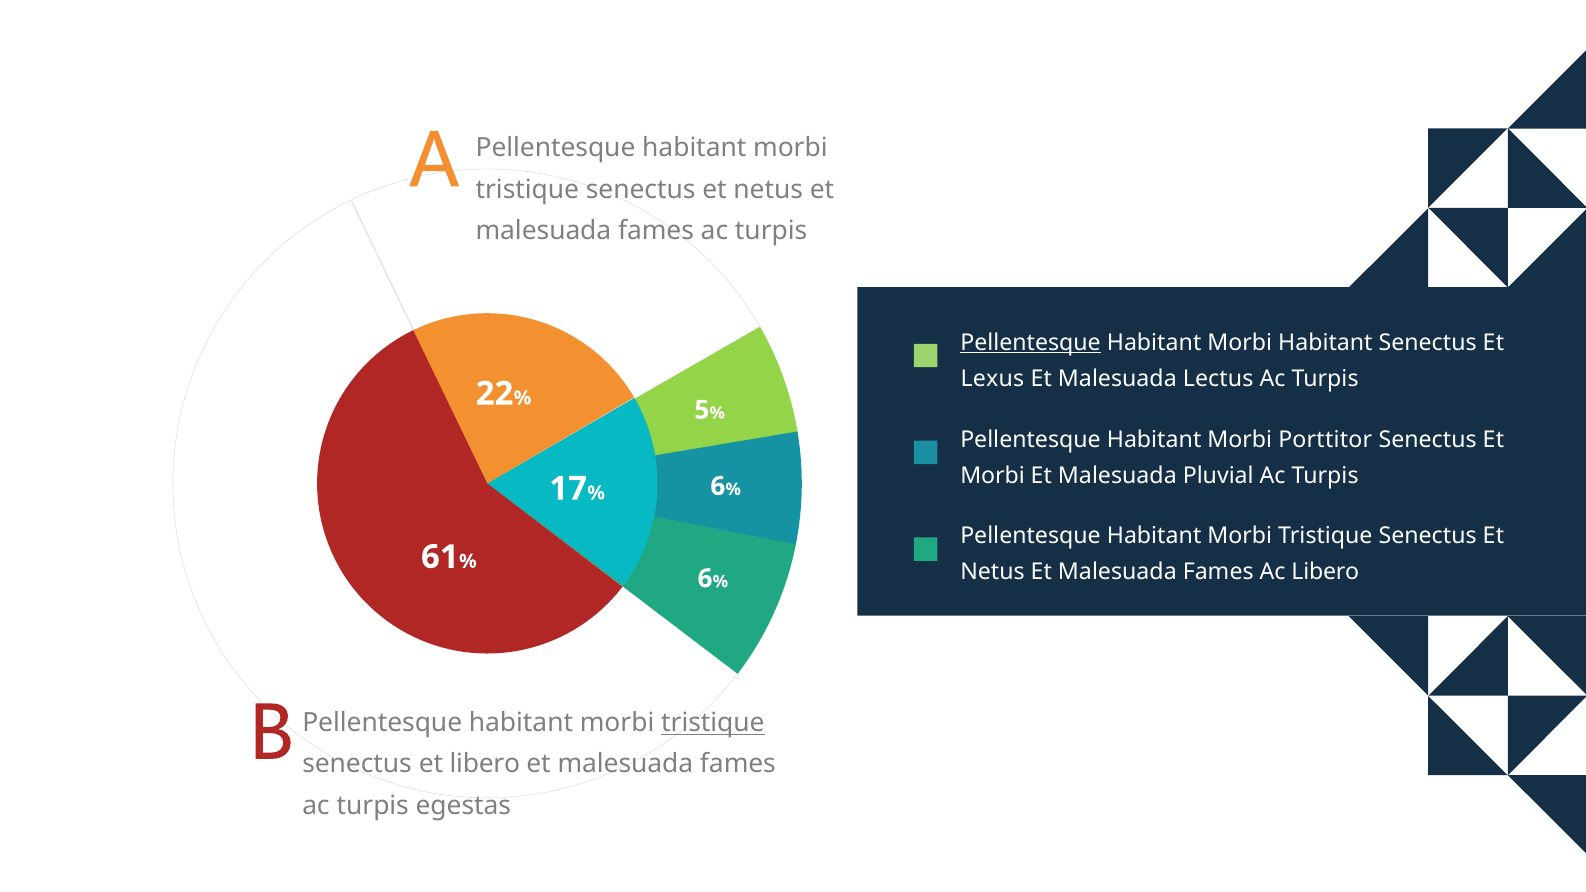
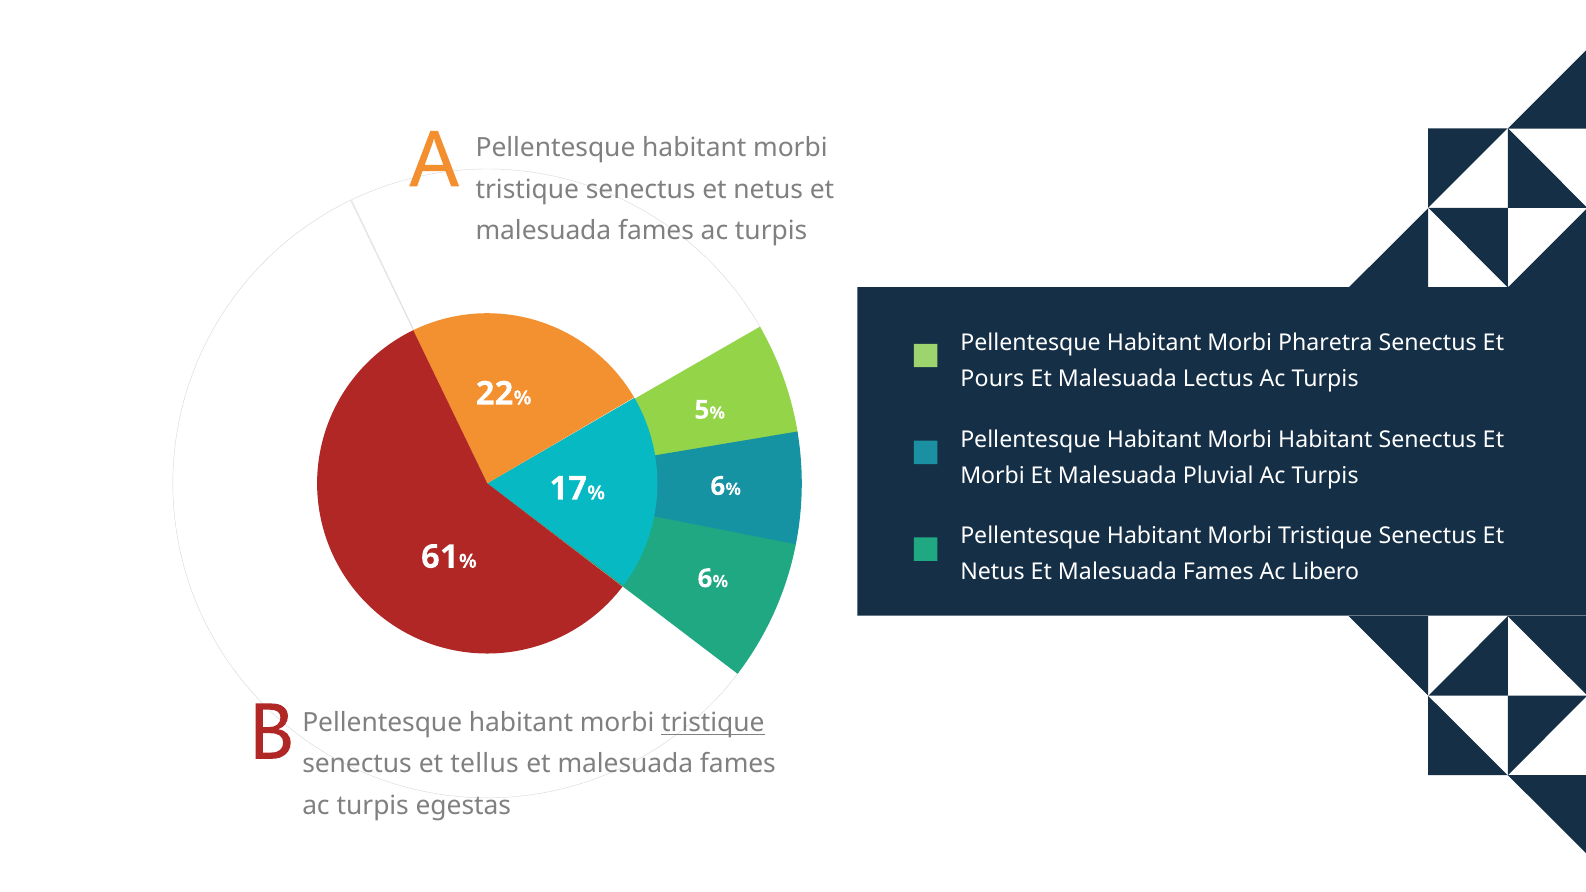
Pellentesque at (1031, 343) underline: present -> none
Morbi Habitant: Habitant -> Pharetra
Lexus: Lexus -> Pours
Morbi Porttitor: Porttitor -> Habitant
et libero: libero -> tellus
